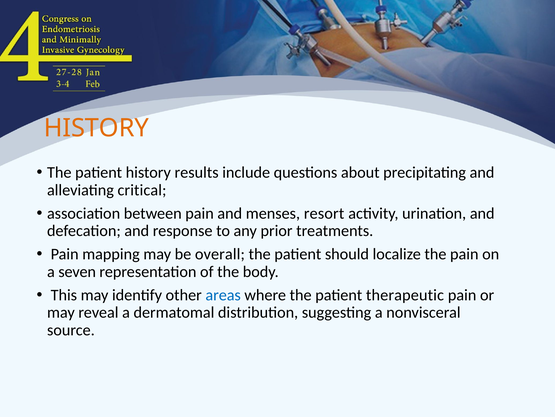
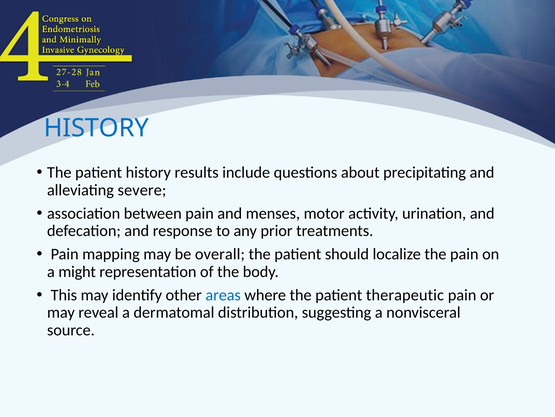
HISTORY at (96, 128) colour: orange -> blue
critical: critical -> severe
resort: resort -> motor
seven: seven -> might
